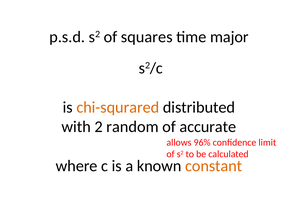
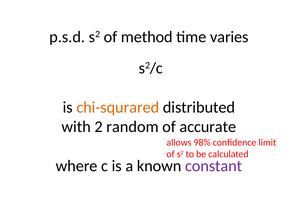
squares: squares -> method
major: major -> varies
96%: 96% -> 98%
constant colour: orange -> purple
